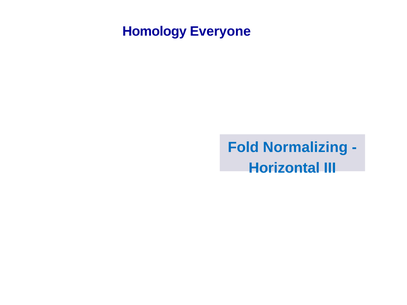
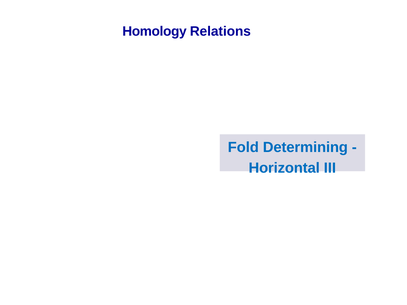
Everyone: Everyone -> Relations
Normalizing: Normalizing -> Determining
